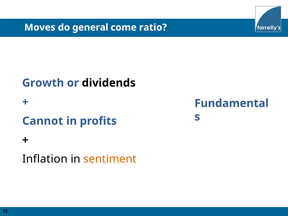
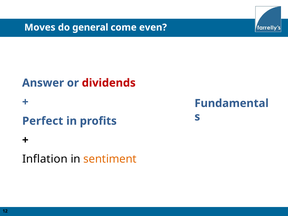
ratio: ratio -> even
Growth: Growth -> Answer
dividends colour: black -> red
Cannot: Cannot -> Perfect
